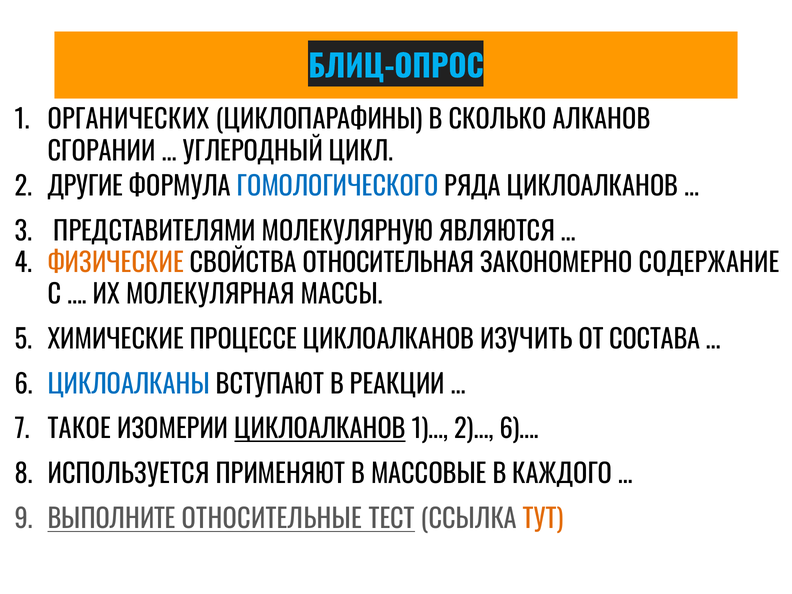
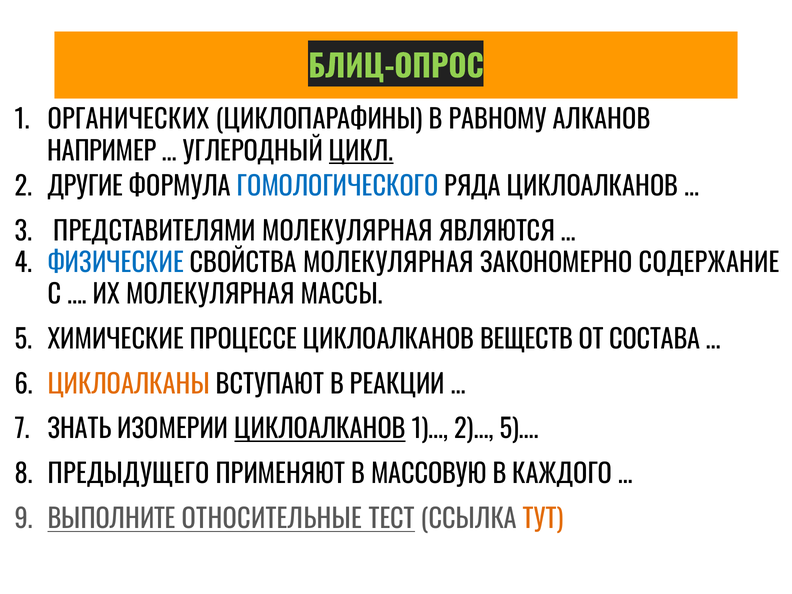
БЛИЦ-ОПРОС colour: light blue -> light green
СКОЛЬКО: СКОЛЬКО -> РАВНОМУ
СГОРАНИИ: СГОРАНИИ -> НАПРИМЕР
ЦИКЛ underline: none -> present
ПРЕДСТАВИТЕЛЯМИ МОЛЕКУЛЯРНУЮ: МОЛЕКУЛЯРНУЮ -> МОЛЕКУЛЯРНАЯ
ФИЗИЧЕСКИЕ colour: orange -> blue
СВОЙСТВА ОТНОСИТЕЛЬНАЯ: ОТНОСИТЕЛЬНАЯ -> МОЛЕКУЛЯРНАЯ
ИЗУЧИТЬ: ИЗУЧИТЬ -> ВЕЩЕСТВ
ЦИКЛОАЛКАНЫ colour: blue -> orange
ТАКОЕ: ТАКОЕ -> ЗНАТЬ
2 6: 6 -> 5
ИСПОЛЬЗУЕТСЯ: ИСПОЛЬЗУЕТСЯ -> ПРЕДЫДУЩЕГО
МАССОВЫЕ: МАССОВЫЕ -> МАССОВУЮ
